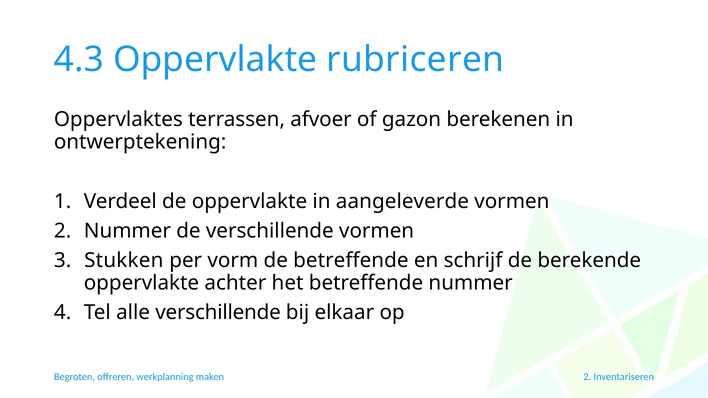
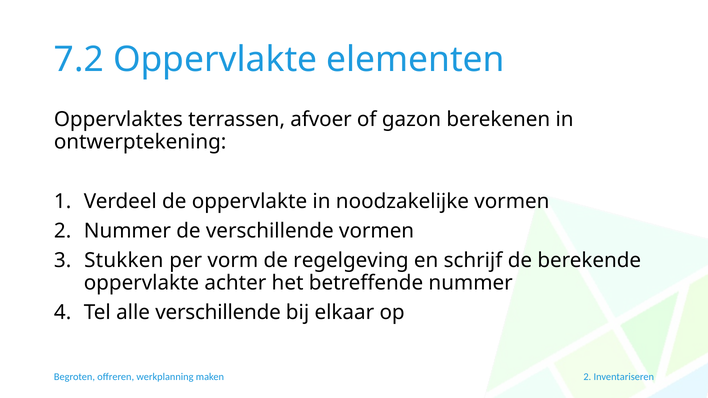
4.3: 4.3 -> 7.2
rubriceren: rubriceren -> elementen
aangeleverde: aangeleverde -> noodzakelijke
de betreffende: betreffende -> regelgeving
